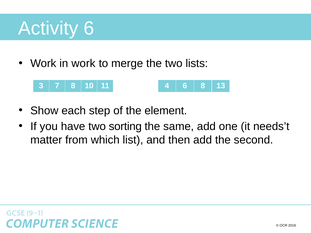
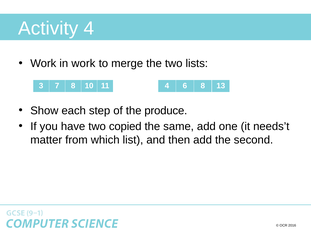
Activity 6: 6 -> 4
element: element -> produce
sorting: sorting -> copied
